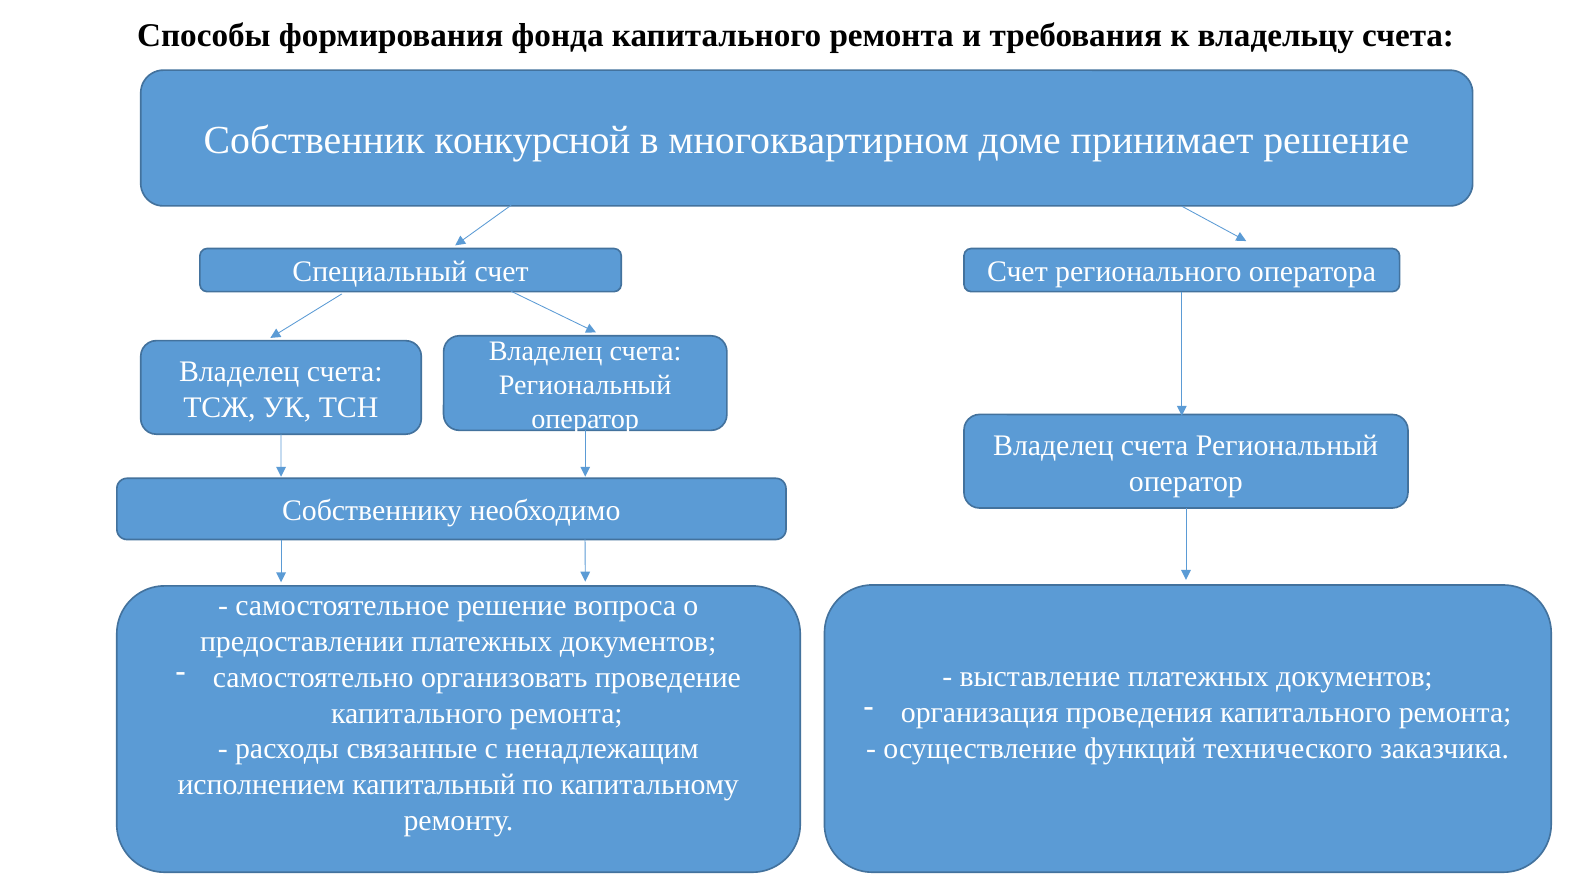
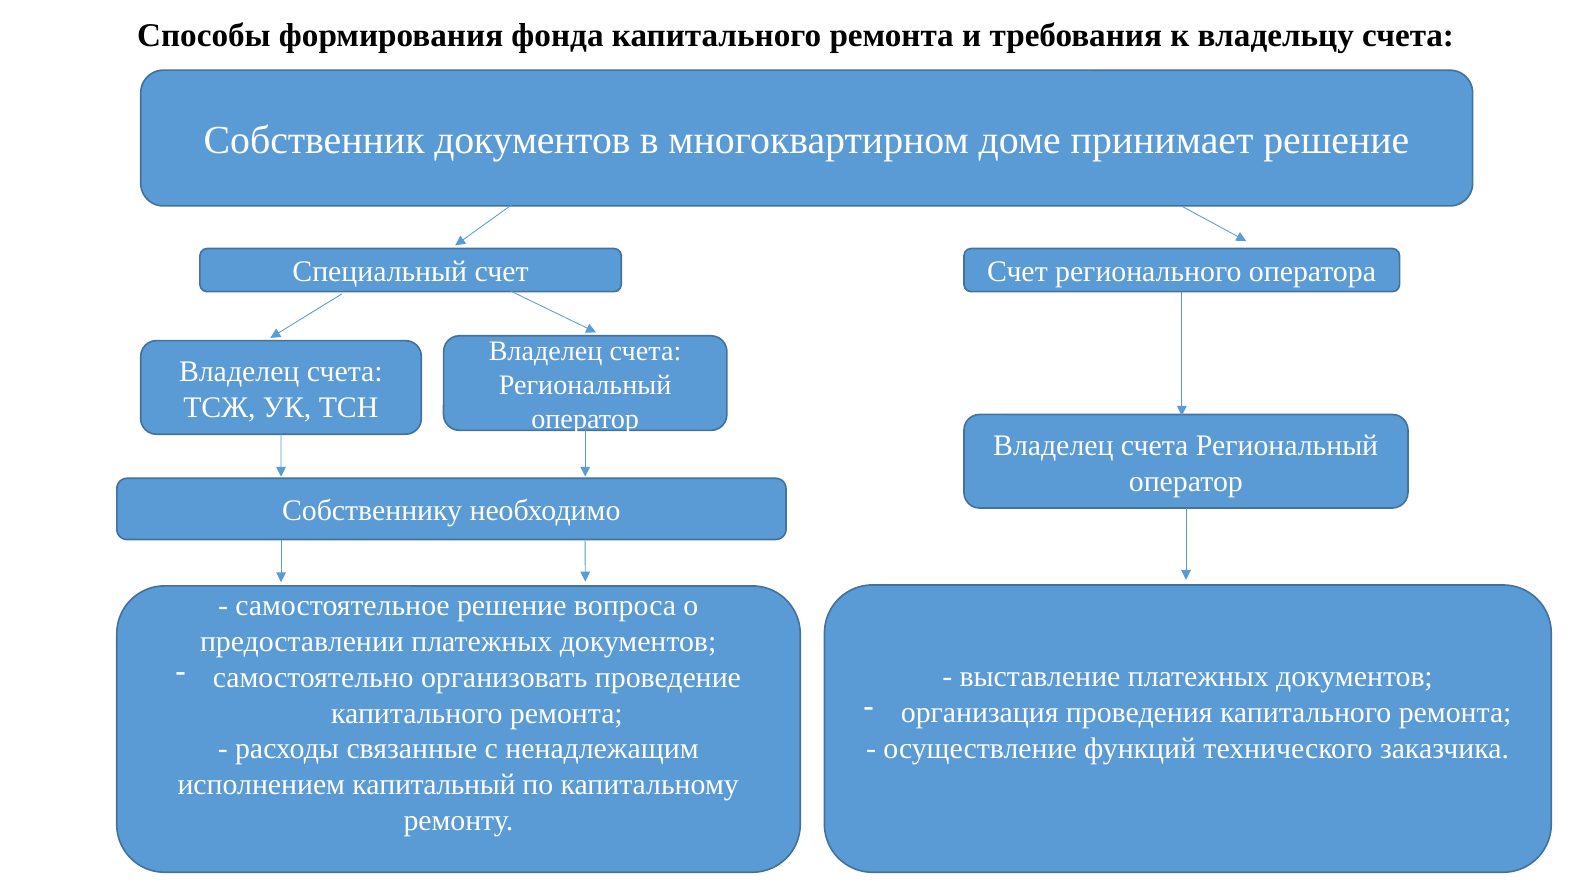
Собственник конкурсной: конкурсной -> документов
